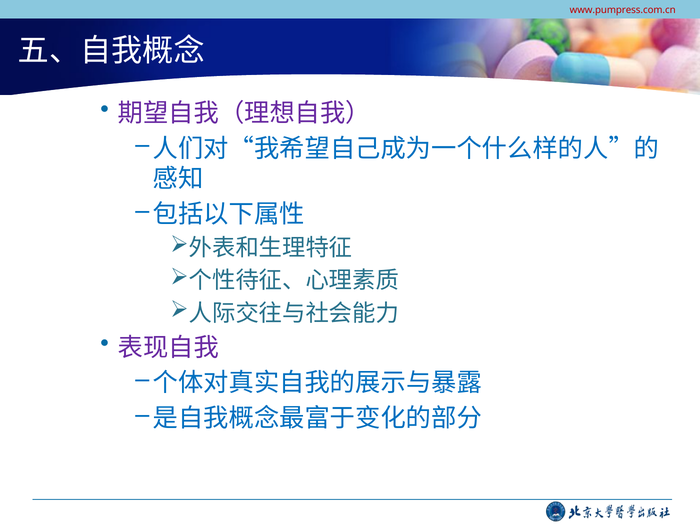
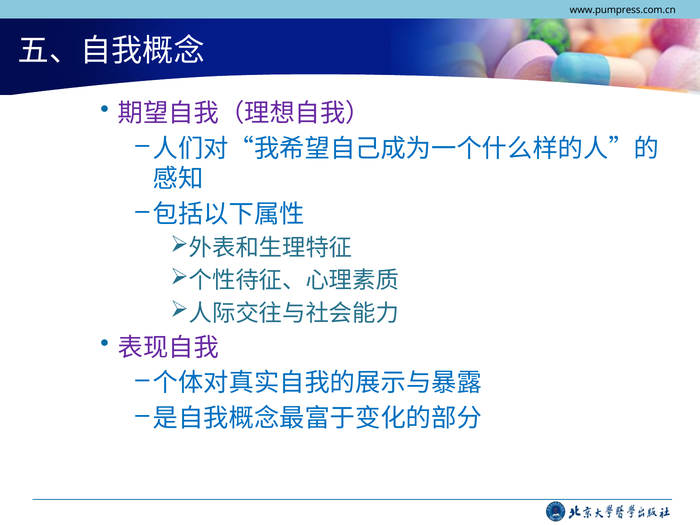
www.pumpress.com.cn colour: red -> black
